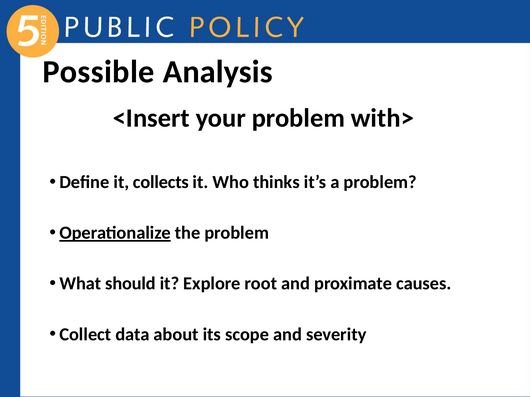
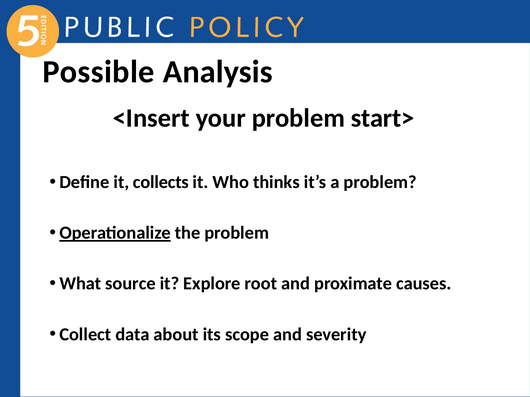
with>: with> -> start>
should: should -> source
